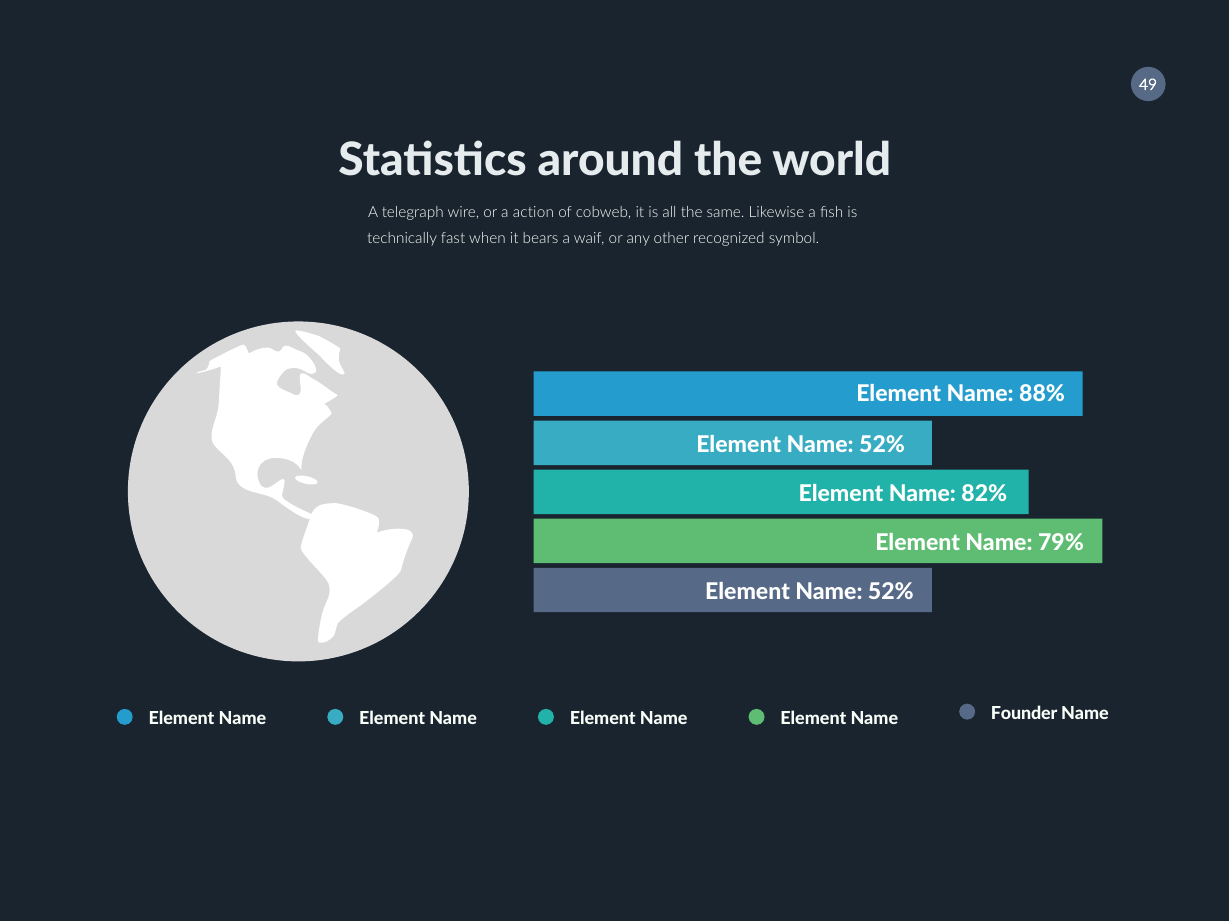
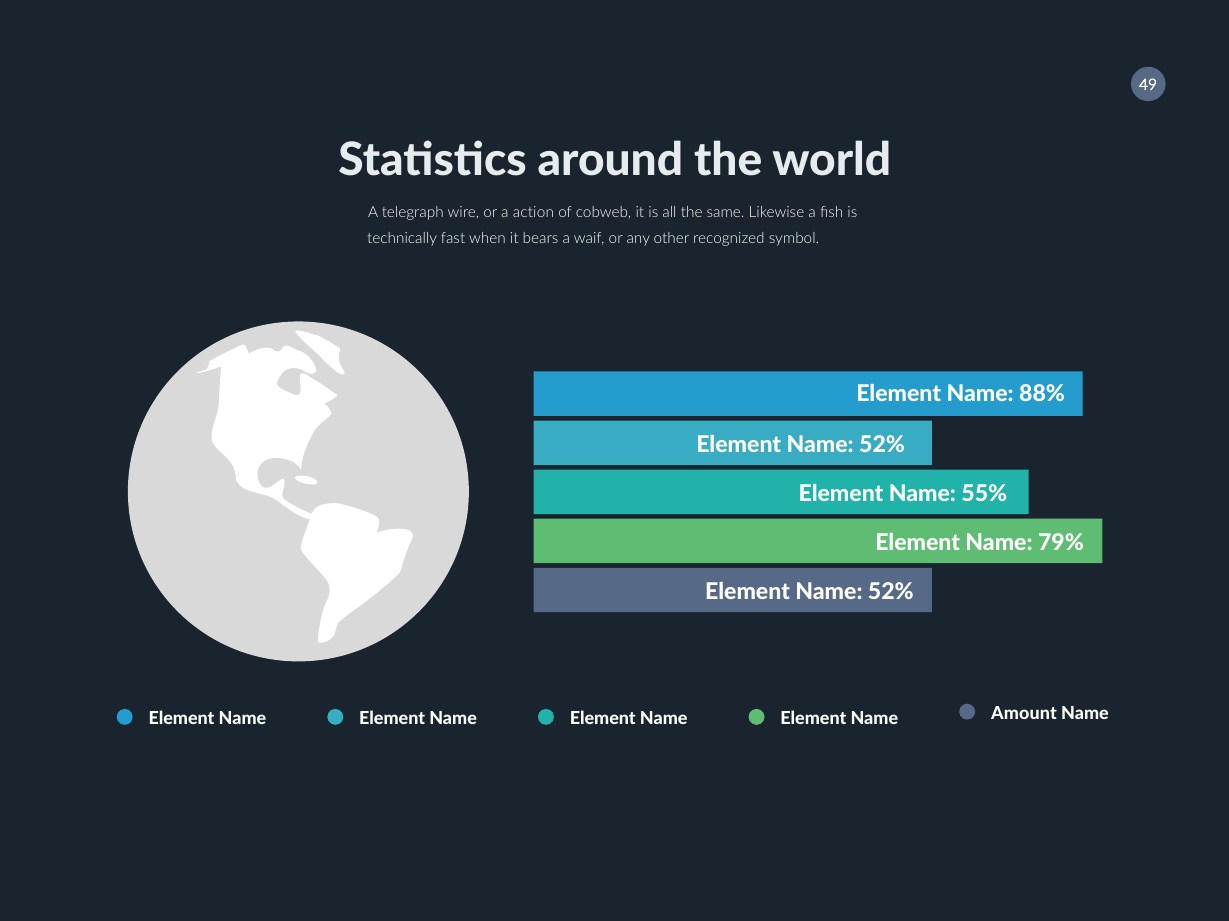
82%: 82% -> 55%
Founder: Founder -> Amount
